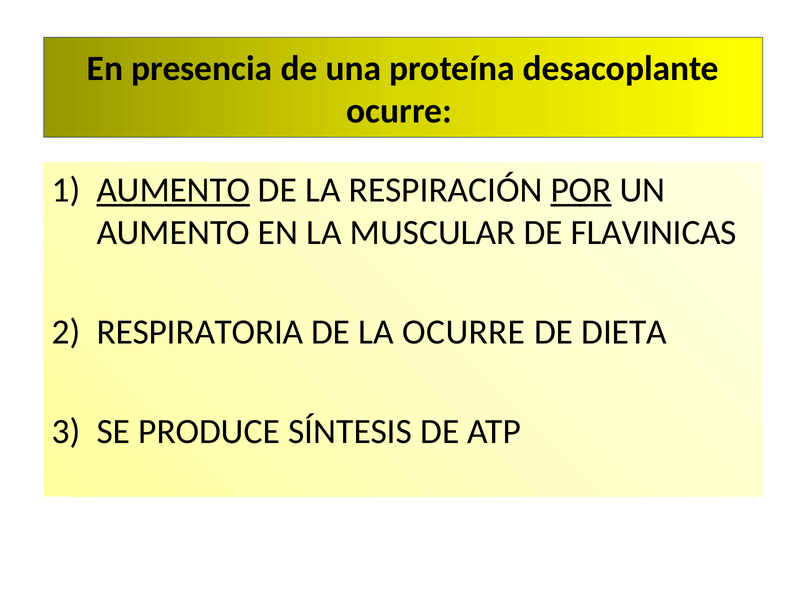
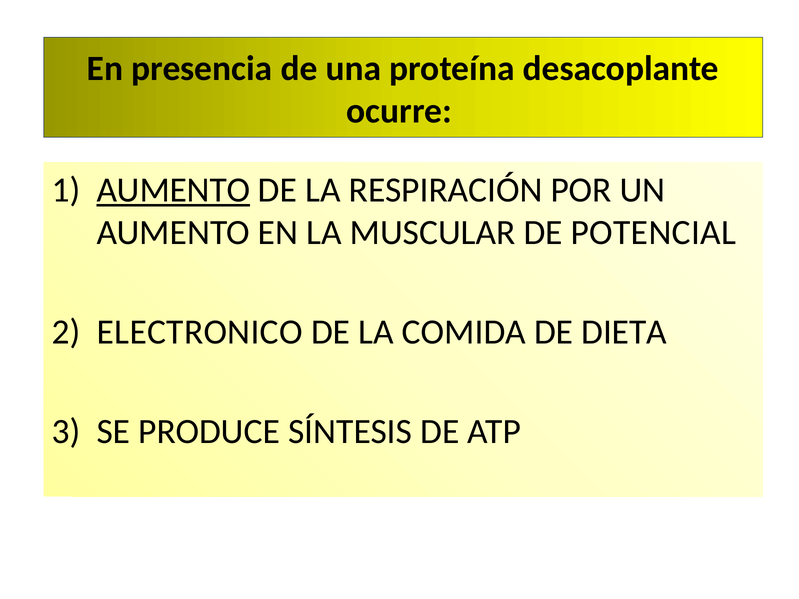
POR underline: present -> none
FLAVINICAS: FLAVINICAS -> POTENCIAL
RESPIRATORIA: RESPIRATORIA -> ELECTRONICO
LA OCURRE: OCURRE -> COMIDA
